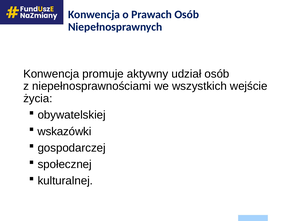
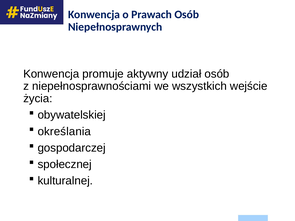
wskazówki: wskazówki -> określania
